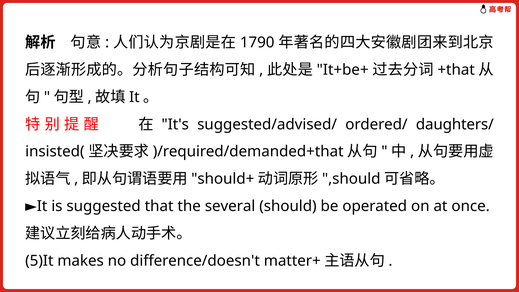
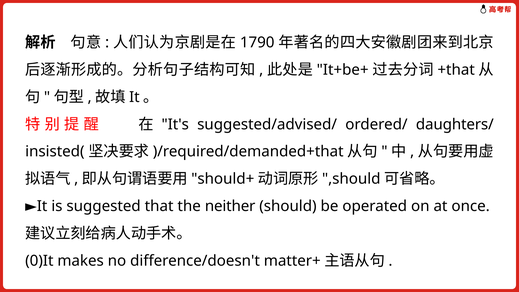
several: several -> neither
5)It: 5)It -> 0)It
